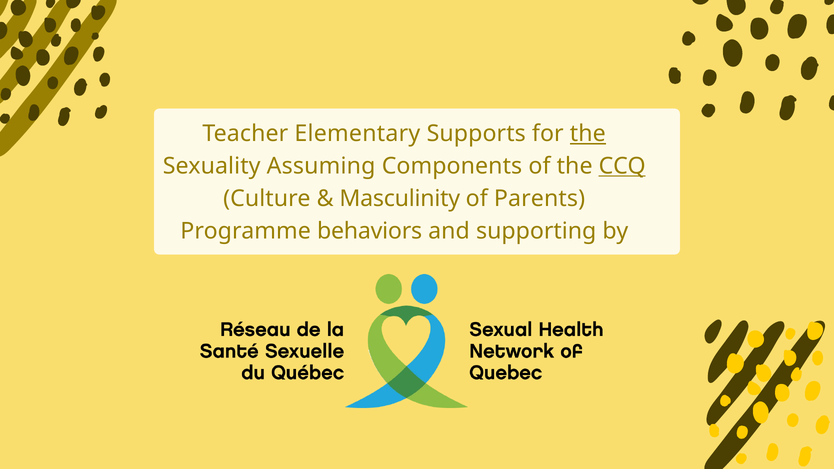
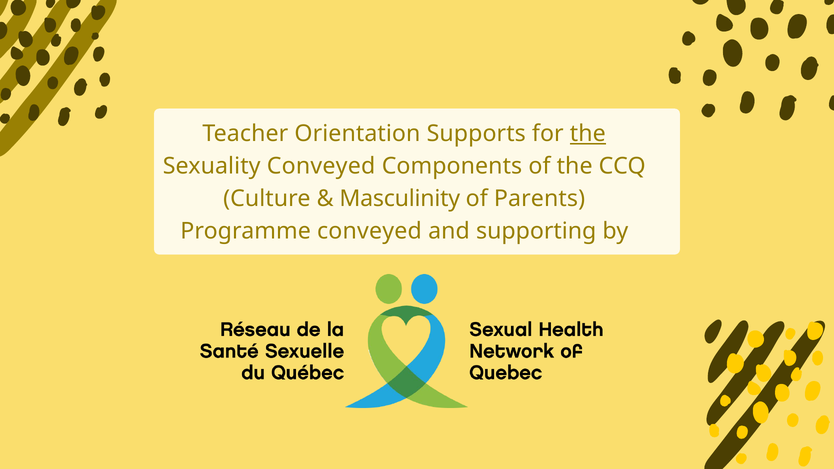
Elementary: Elementary -> Orientation
Sexuality Assuming: Assuming -> Conveyed
CCQ underline: present -> none
Programme behaviors: behaviors -> conveyed
